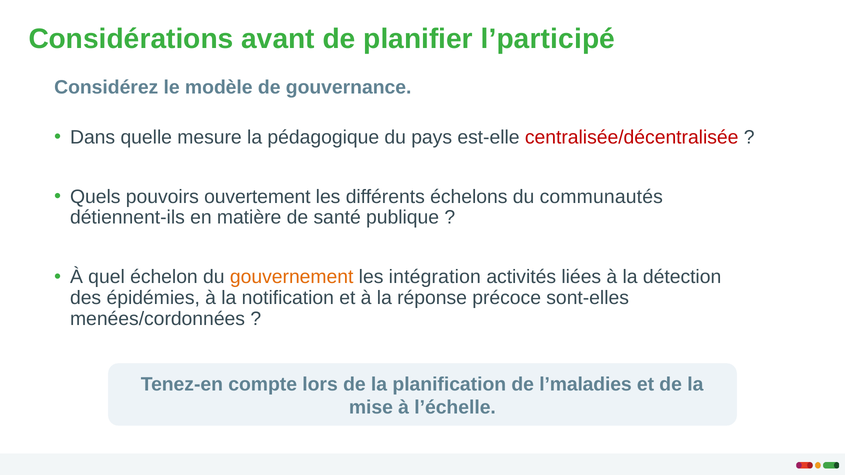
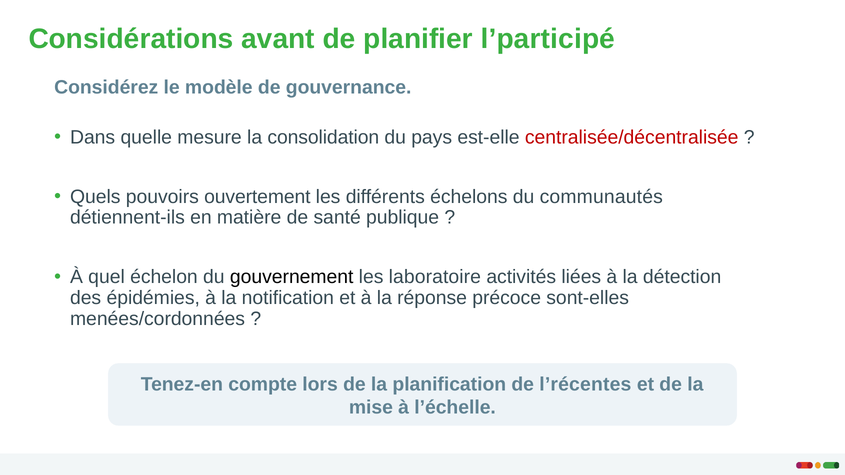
pédagogique: pédagogique -> consolidation
gouvernement colour: orange -> black
intégration: intégration -> laboratoire
l’maladies: l’maladies -> l’récentes
